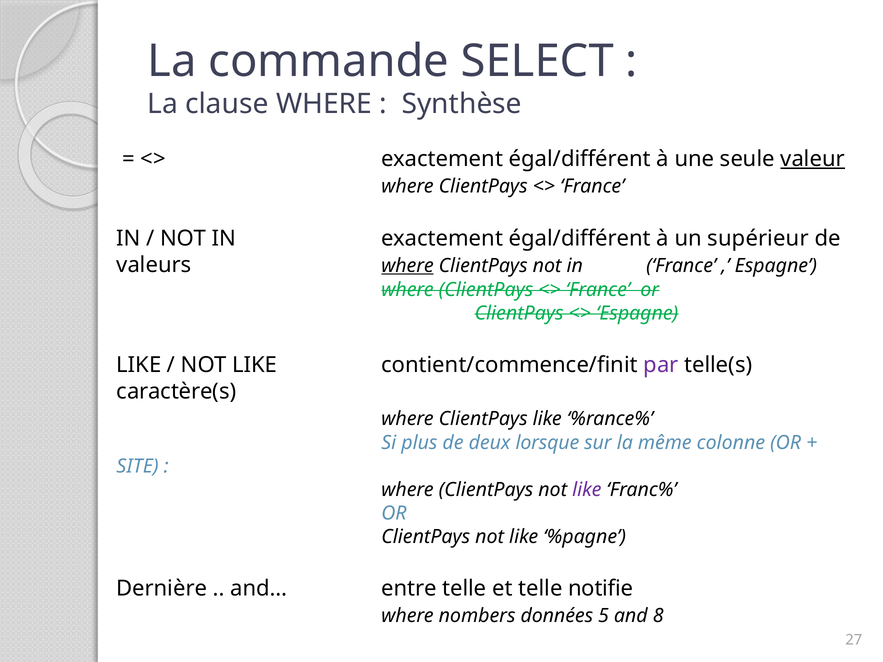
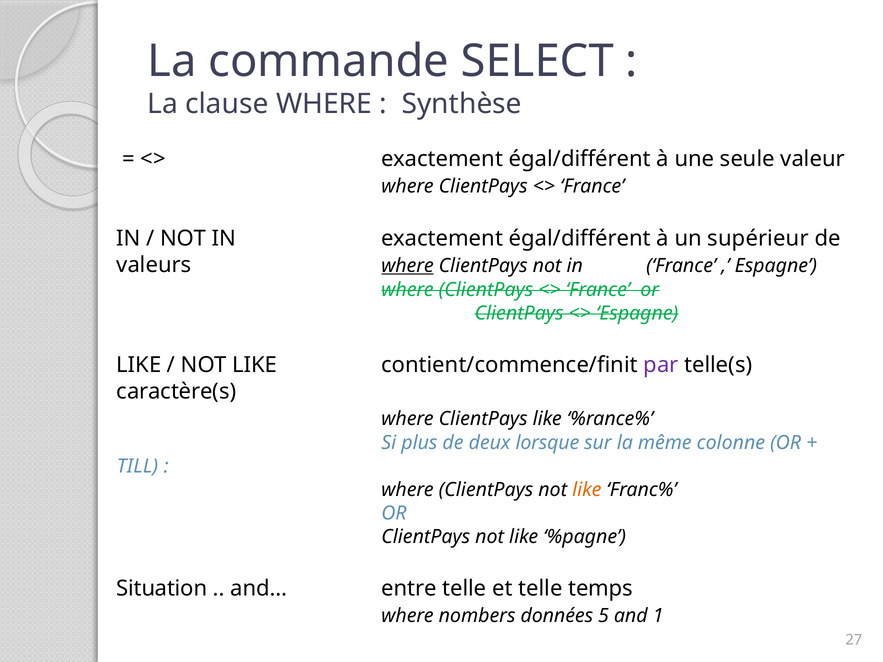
valeur underline: present -> none
SITE: SITE -> TILL
like at (587, 490) colour: purple -> orange
Dernière: Dernière -> Situation
notifie: notifie -> temps
8: 8 -> 1
